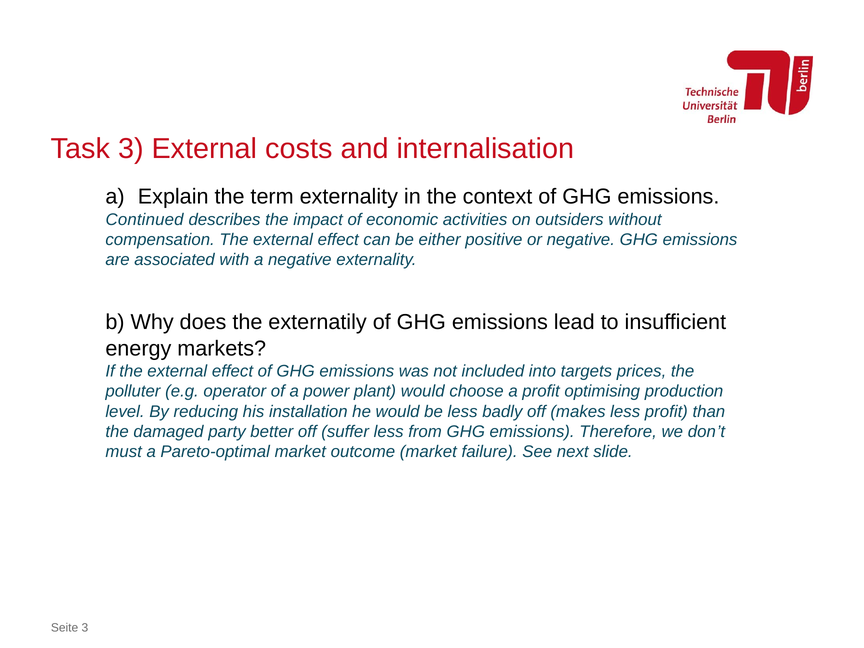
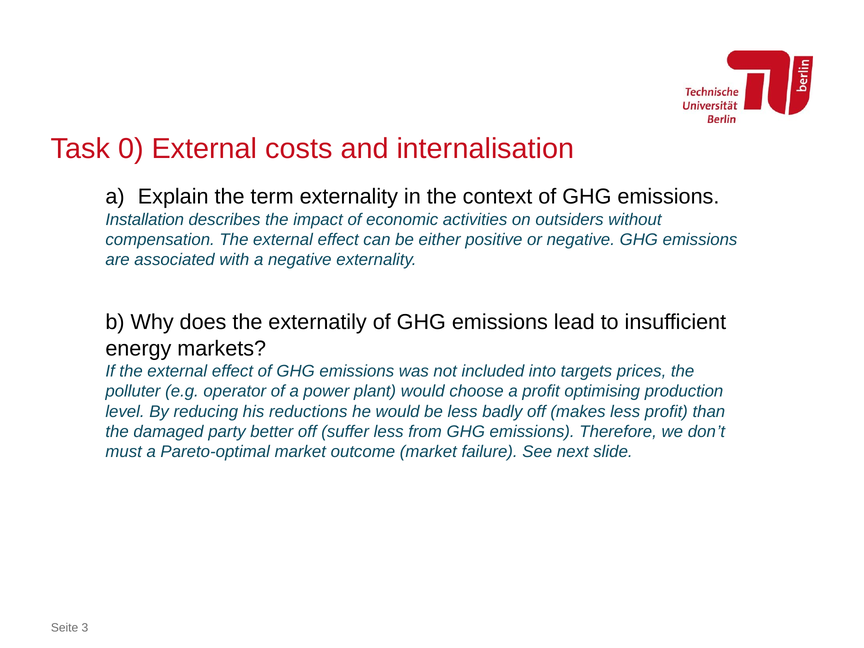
Task 3: 3 -> 0
Continued: Continued -> Installation
installation: installation -> reductions
